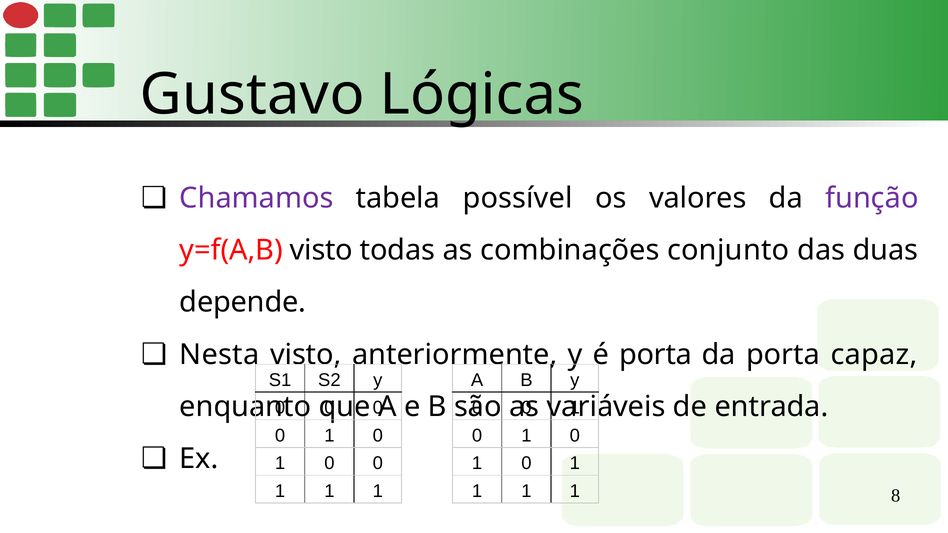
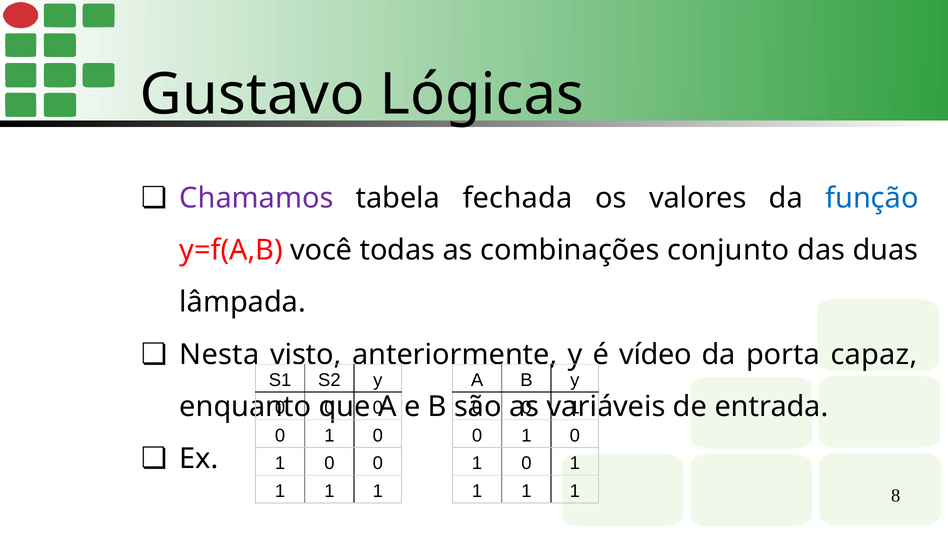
possível: possível -> fechada
função colour: purple -> blue
y=f(A,B visto: visto -> você
depende: depende -> lâmpada
é porta: porta -> vídeo
